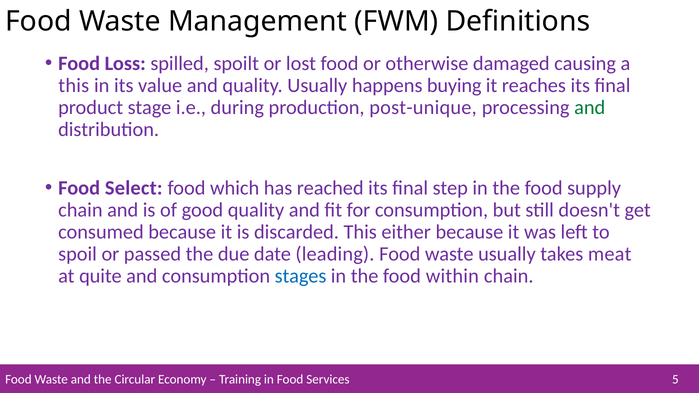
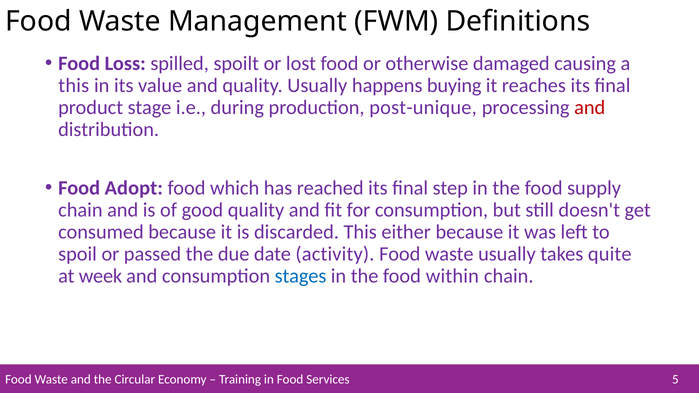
and at (590, 107) colour: green -> red
Select: Select -> Adopt
leading: leading -> activity
meat: meat -> quite
quite: quite -> week
